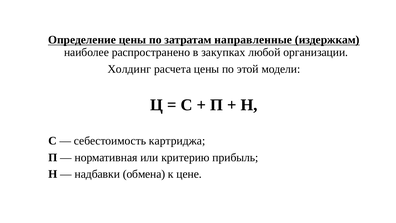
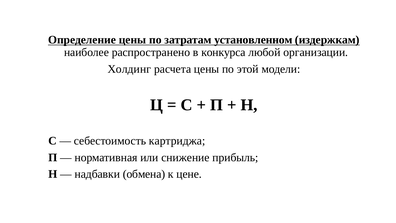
направленные: направленные -> установленном
закупках: закупках -> конкурса
критерию: критерию -> снижение
